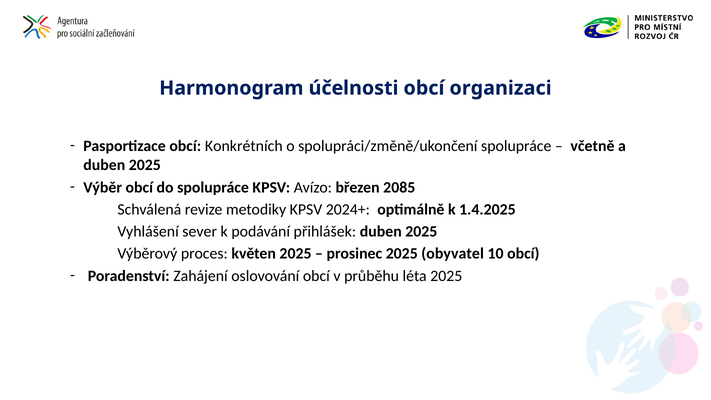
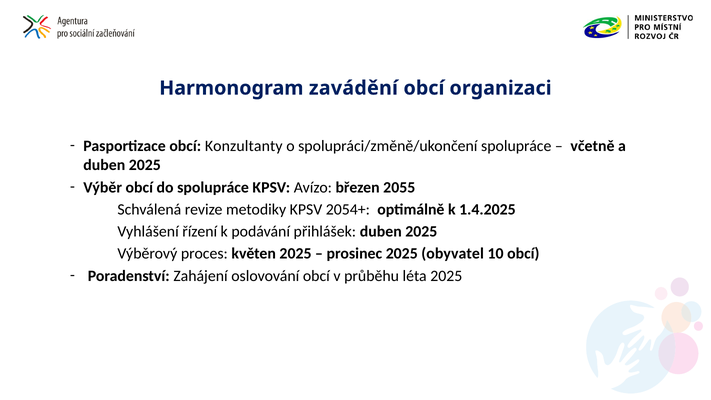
účelnosti: účelnosti -> zavádění
Konkrétních: Konkrétních -> Konzultanty
2085: 2085 -> 2055
2024+: 2024+ -> 2054+
sever: sever -> řízení
